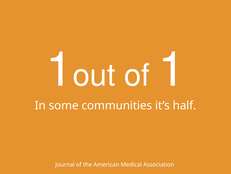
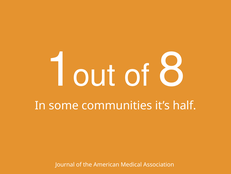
of 1: 1 -> 8
